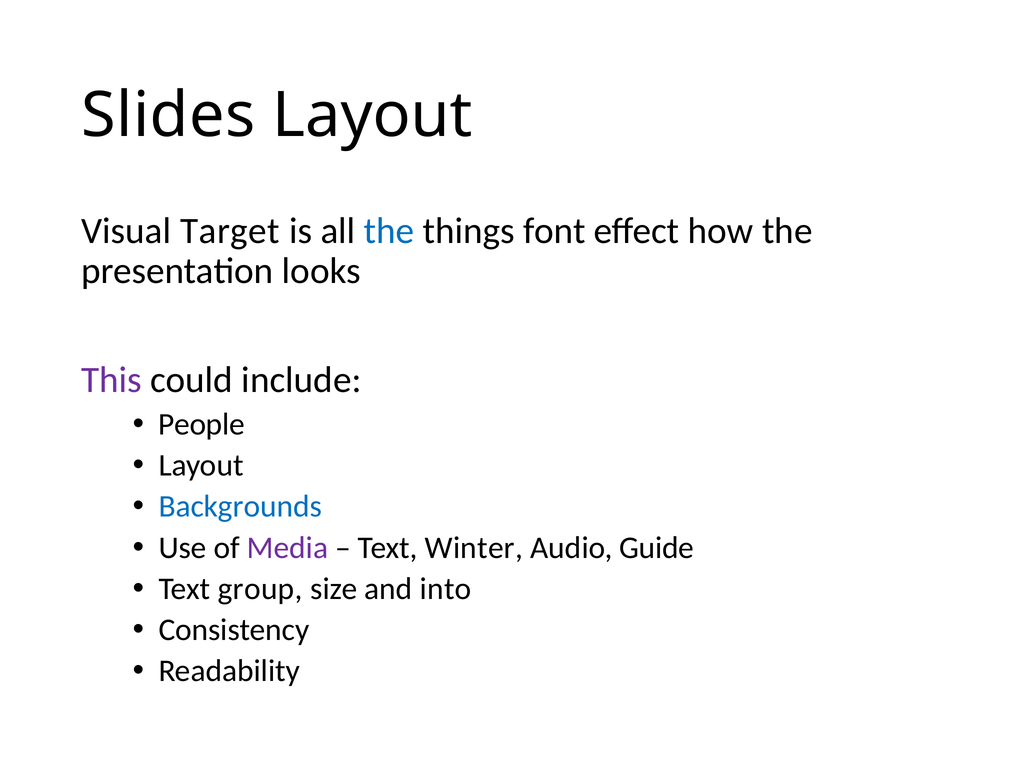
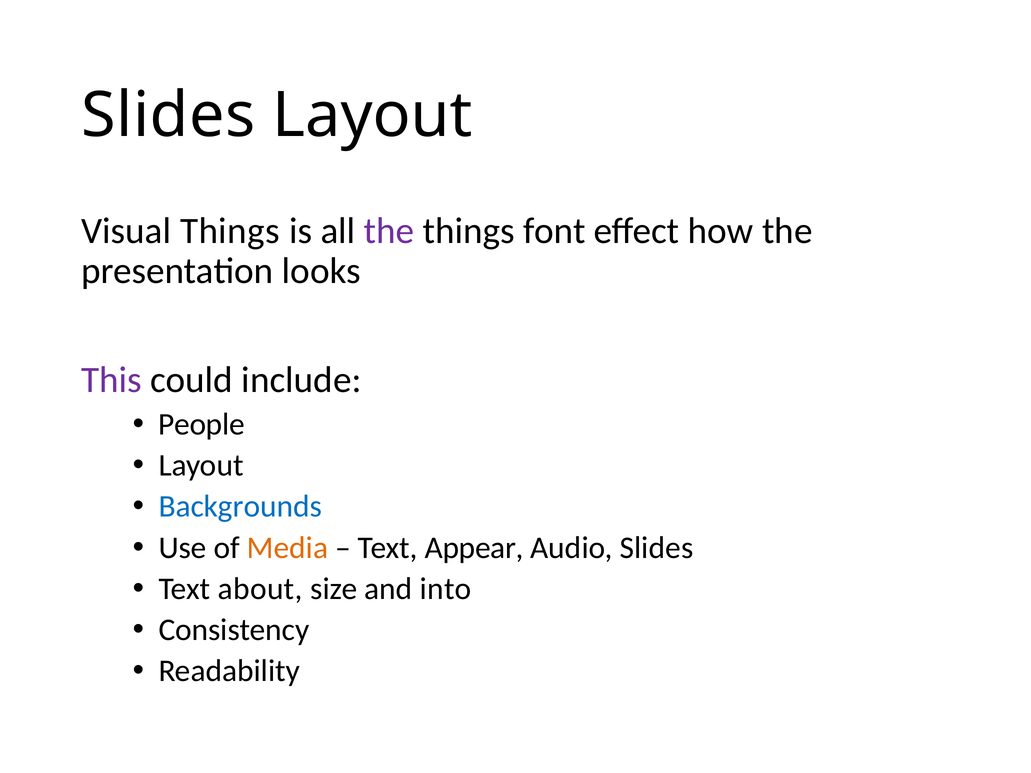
Visual Target: Target -> Things
the at (389, 231) colour: blue -> purple
Media colour: purple -> orange
Winter: Winter -> Appear
Audio Guide: Guide -> Slides
group: group -> about
